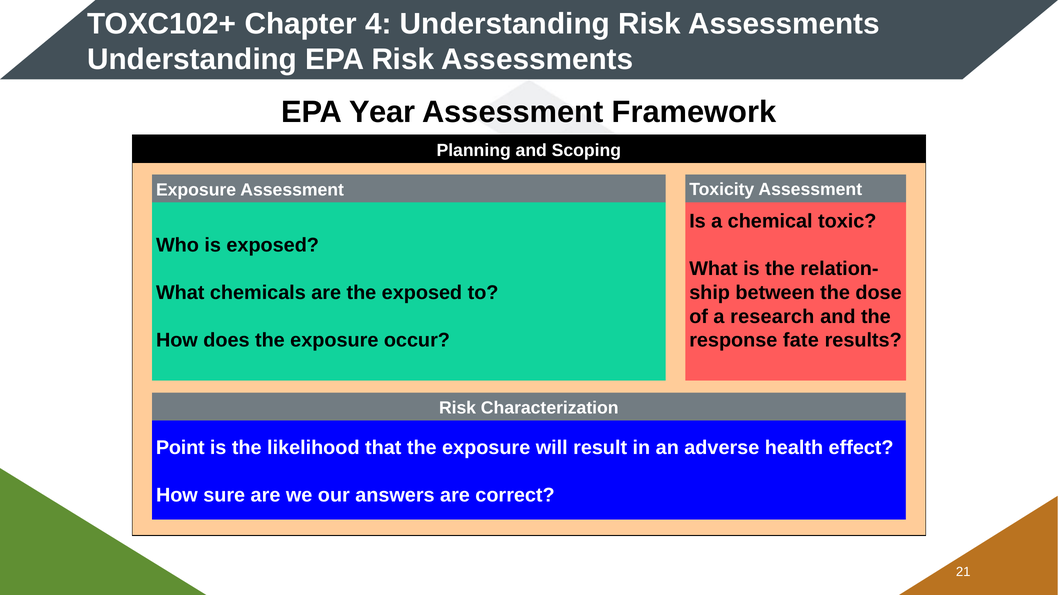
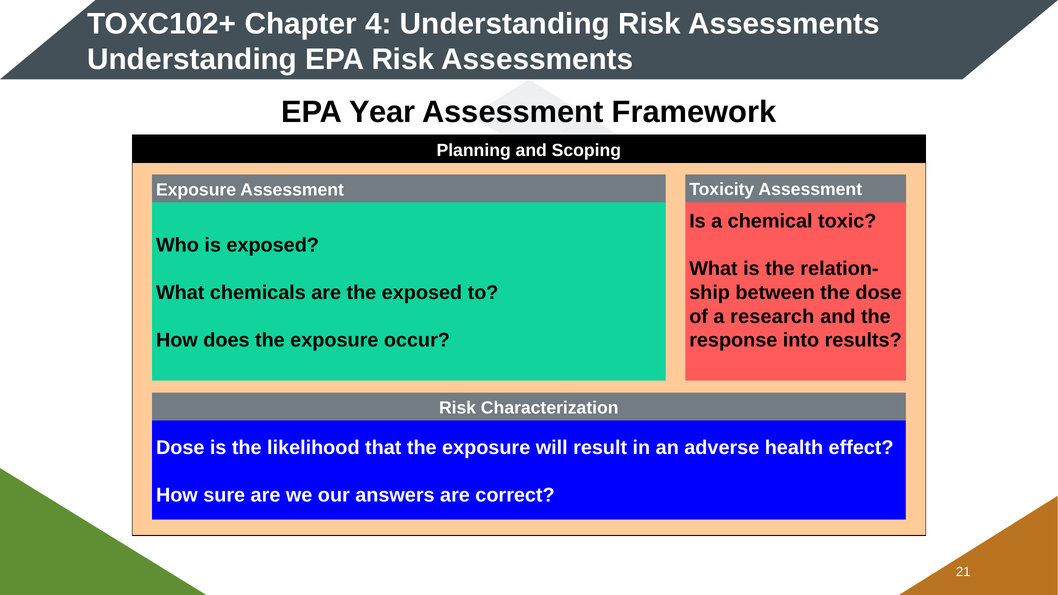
fate: fate -> into
Point at (180, 448): Point -> Dose
